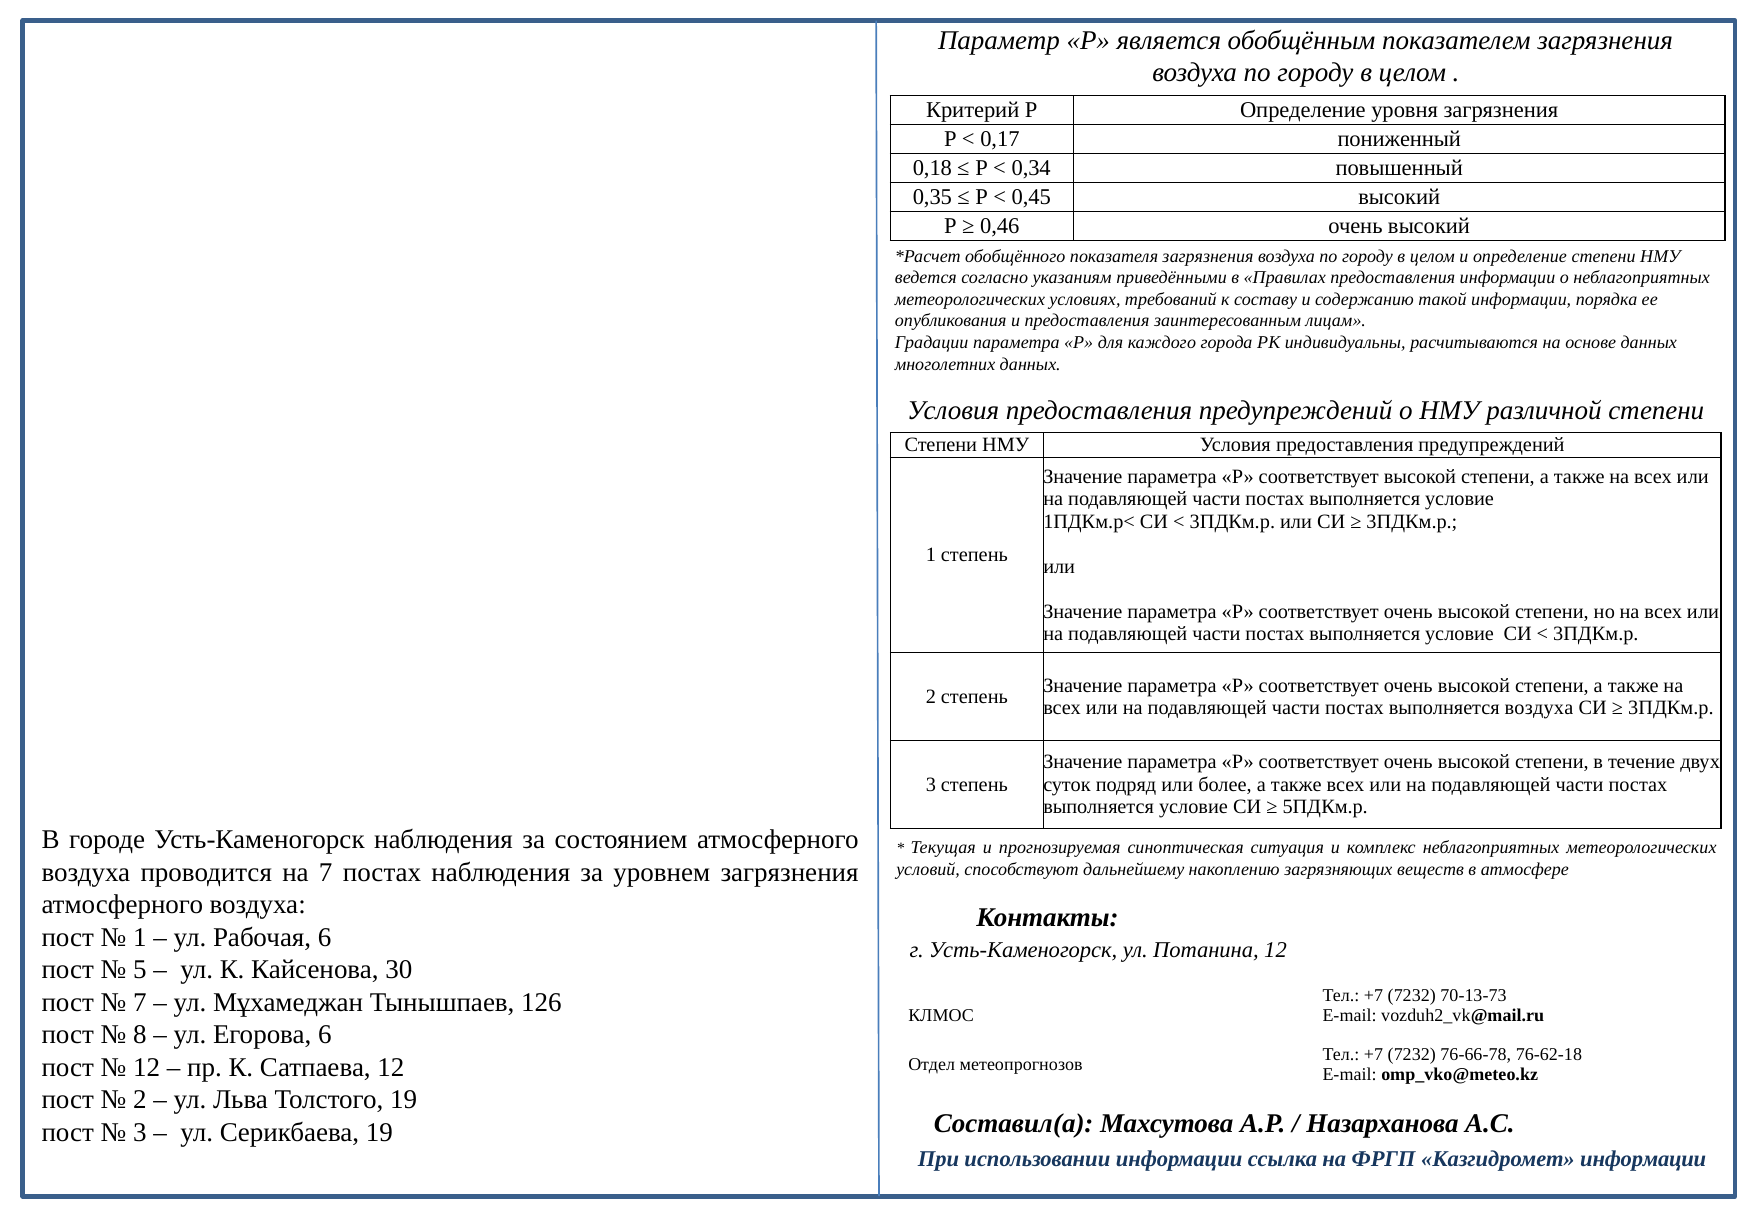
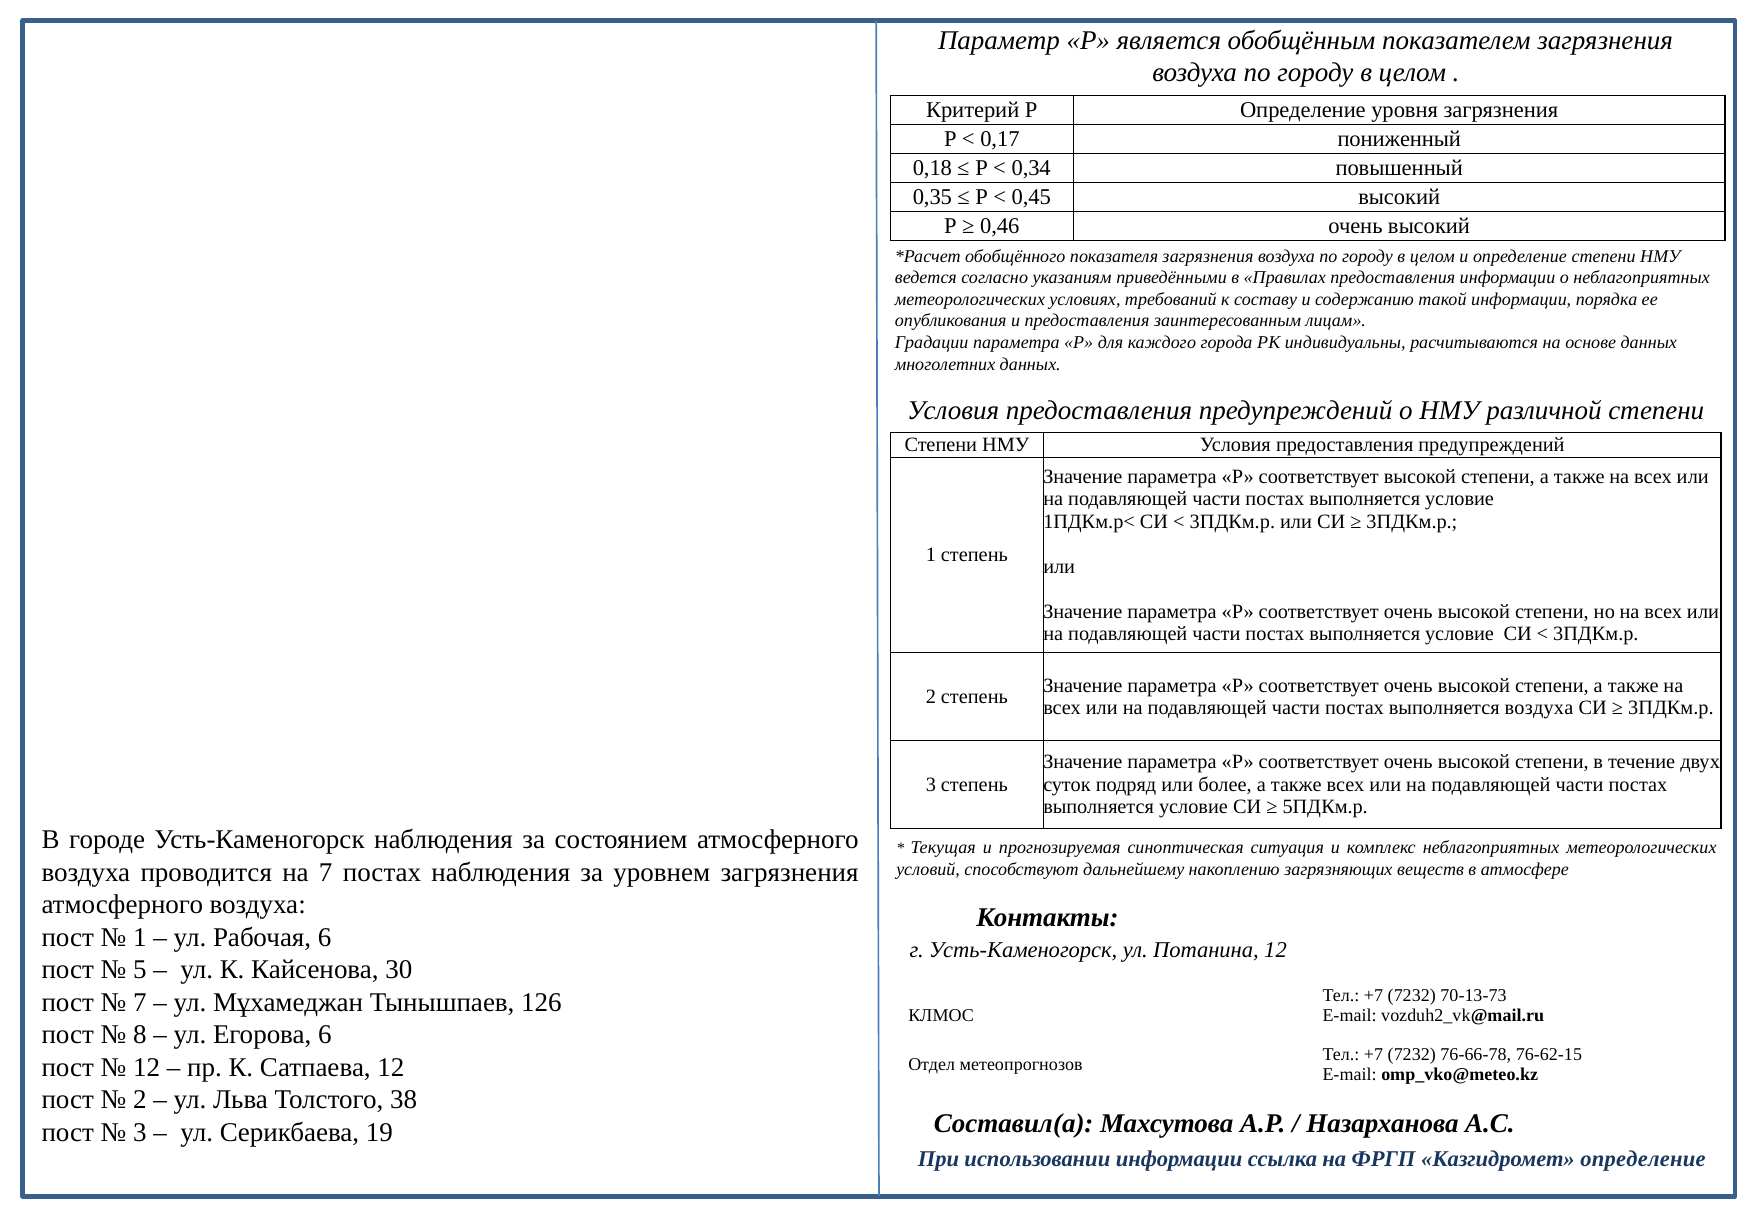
76-62-18: 76-62-18 -> 76-62-15
Толстого 19: 19 -> 38
Казгидромет информации: информации -> определение
